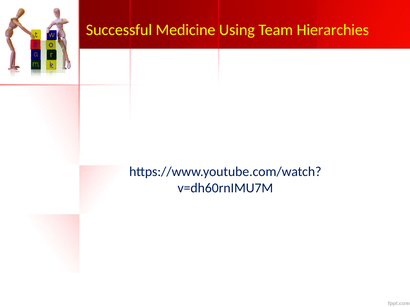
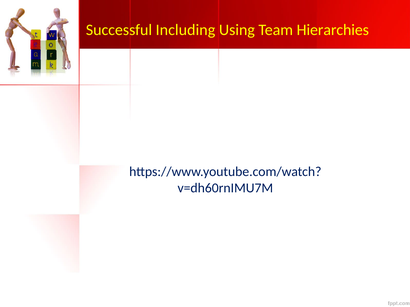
Medicine: Medicine -> Including
